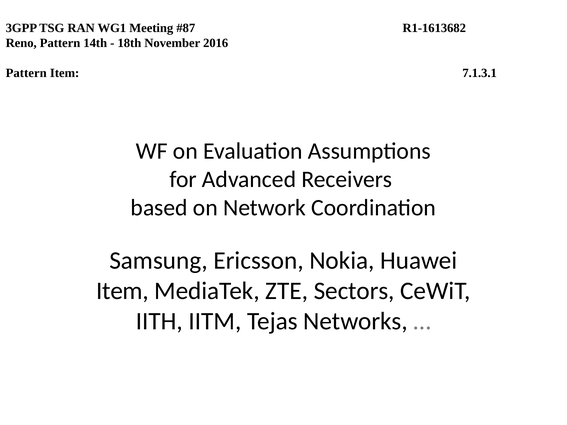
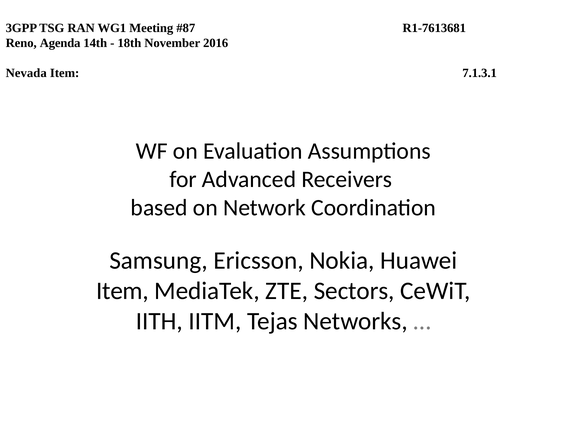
R1-1613682: R1-1613682 -> R1-7613681
Reno Pattern: Pattern -> Agenda
Pattern at (26, 73): Pattern -> Nevada
